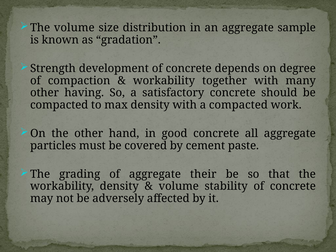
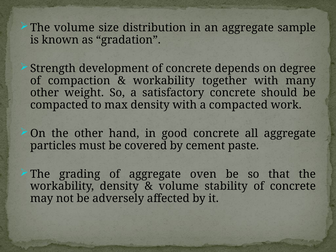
having: having -> weight
their: their -> oven
